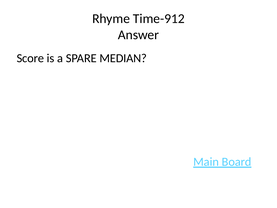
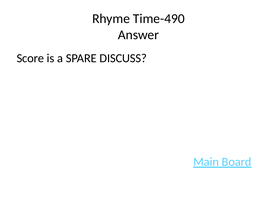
Time-912: Time-912 -> Time-490
MEDIAN: MEDIAN -> DISCUSS
